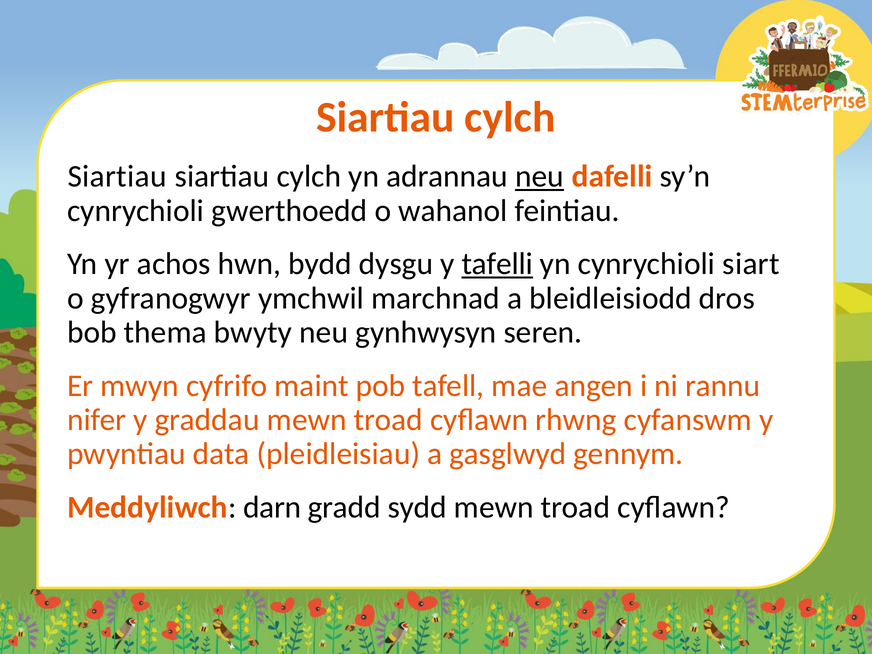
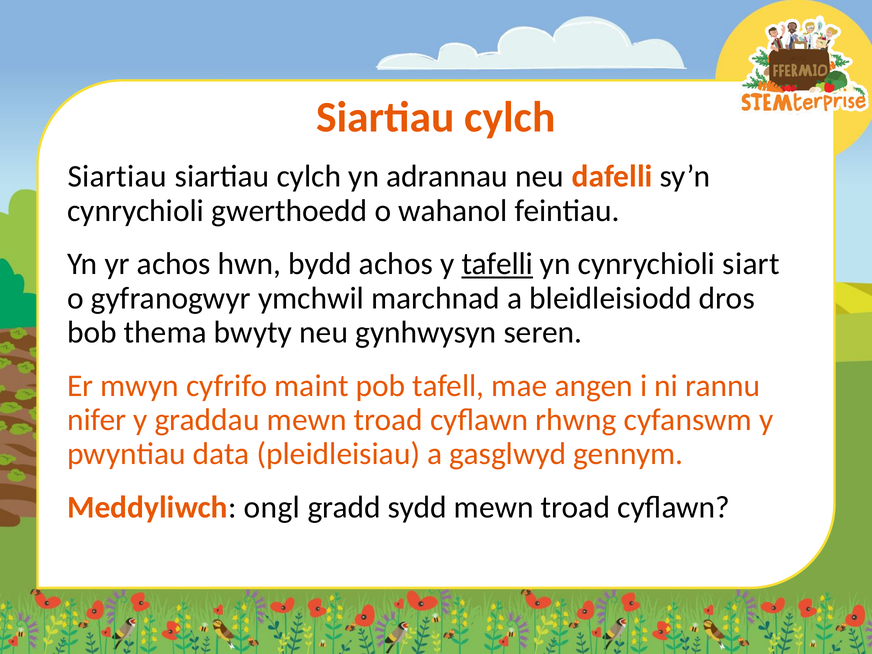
neu at (539, 177) underline: present -> none
bydd dysgu: dysgu -> achos
darn: darn -> ongl
